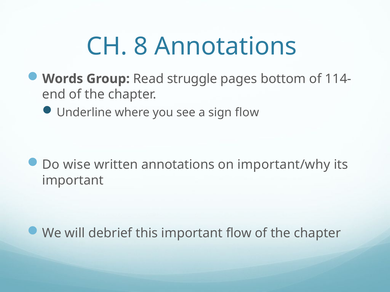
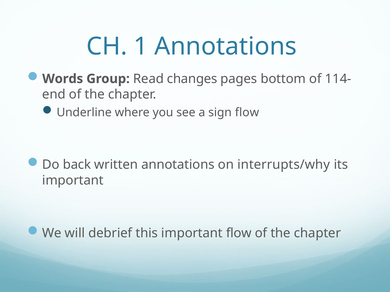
8: 8 -> 1
struggle: struggle -> changes
wise: wise -> back
important/why: important/why -> interrupts/why
